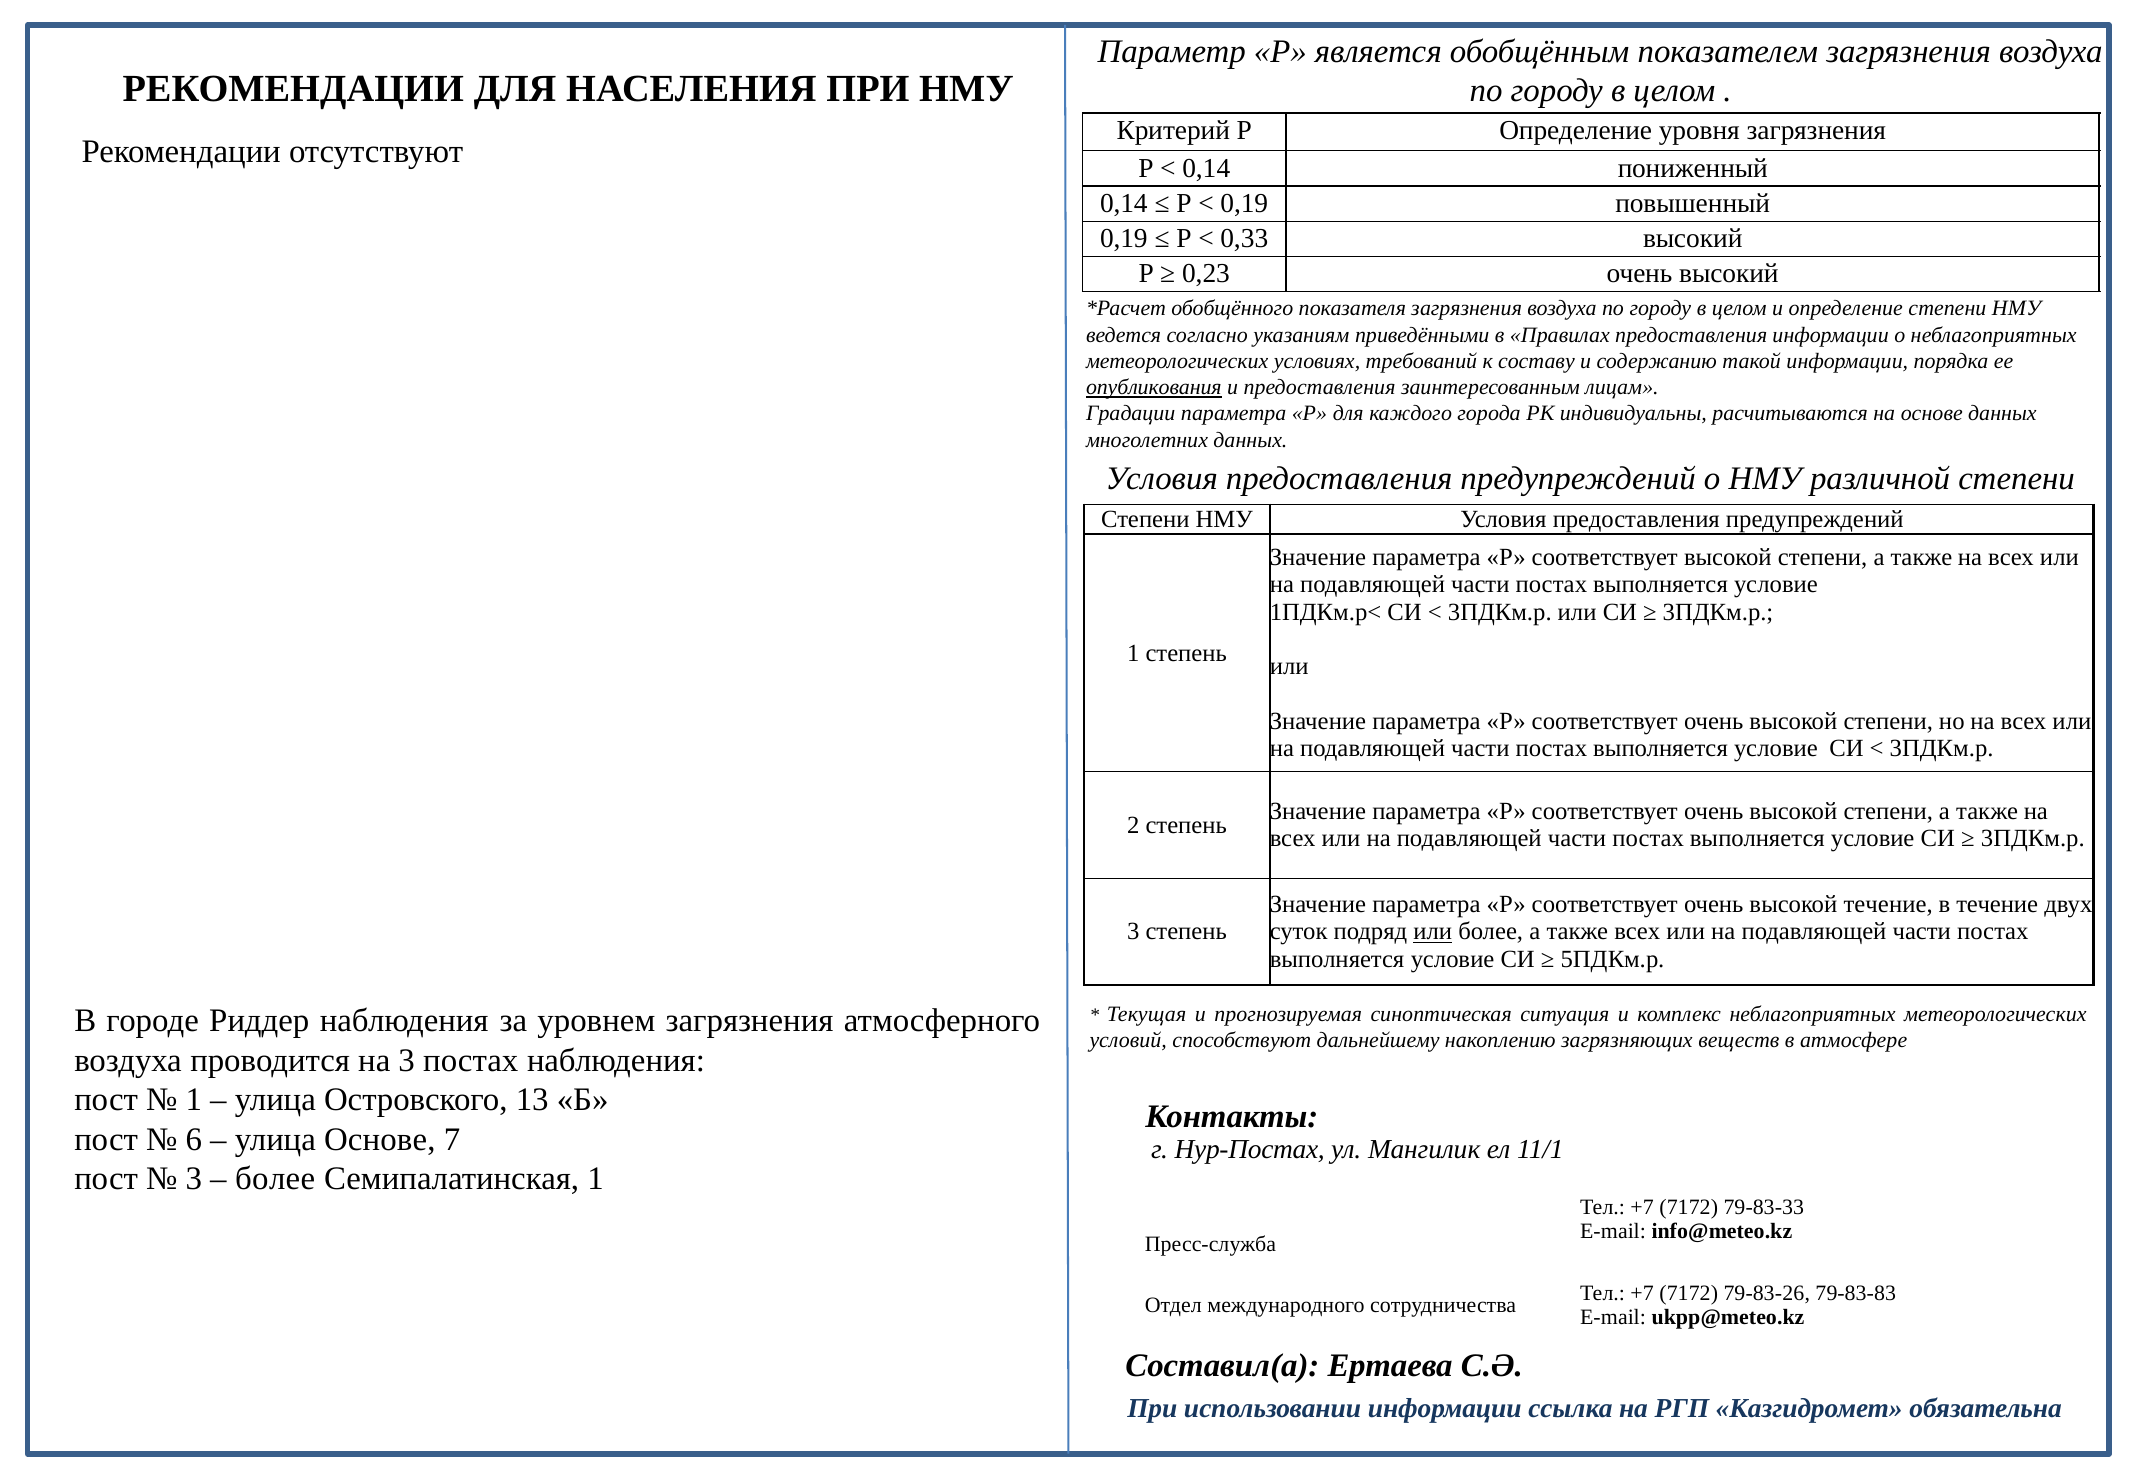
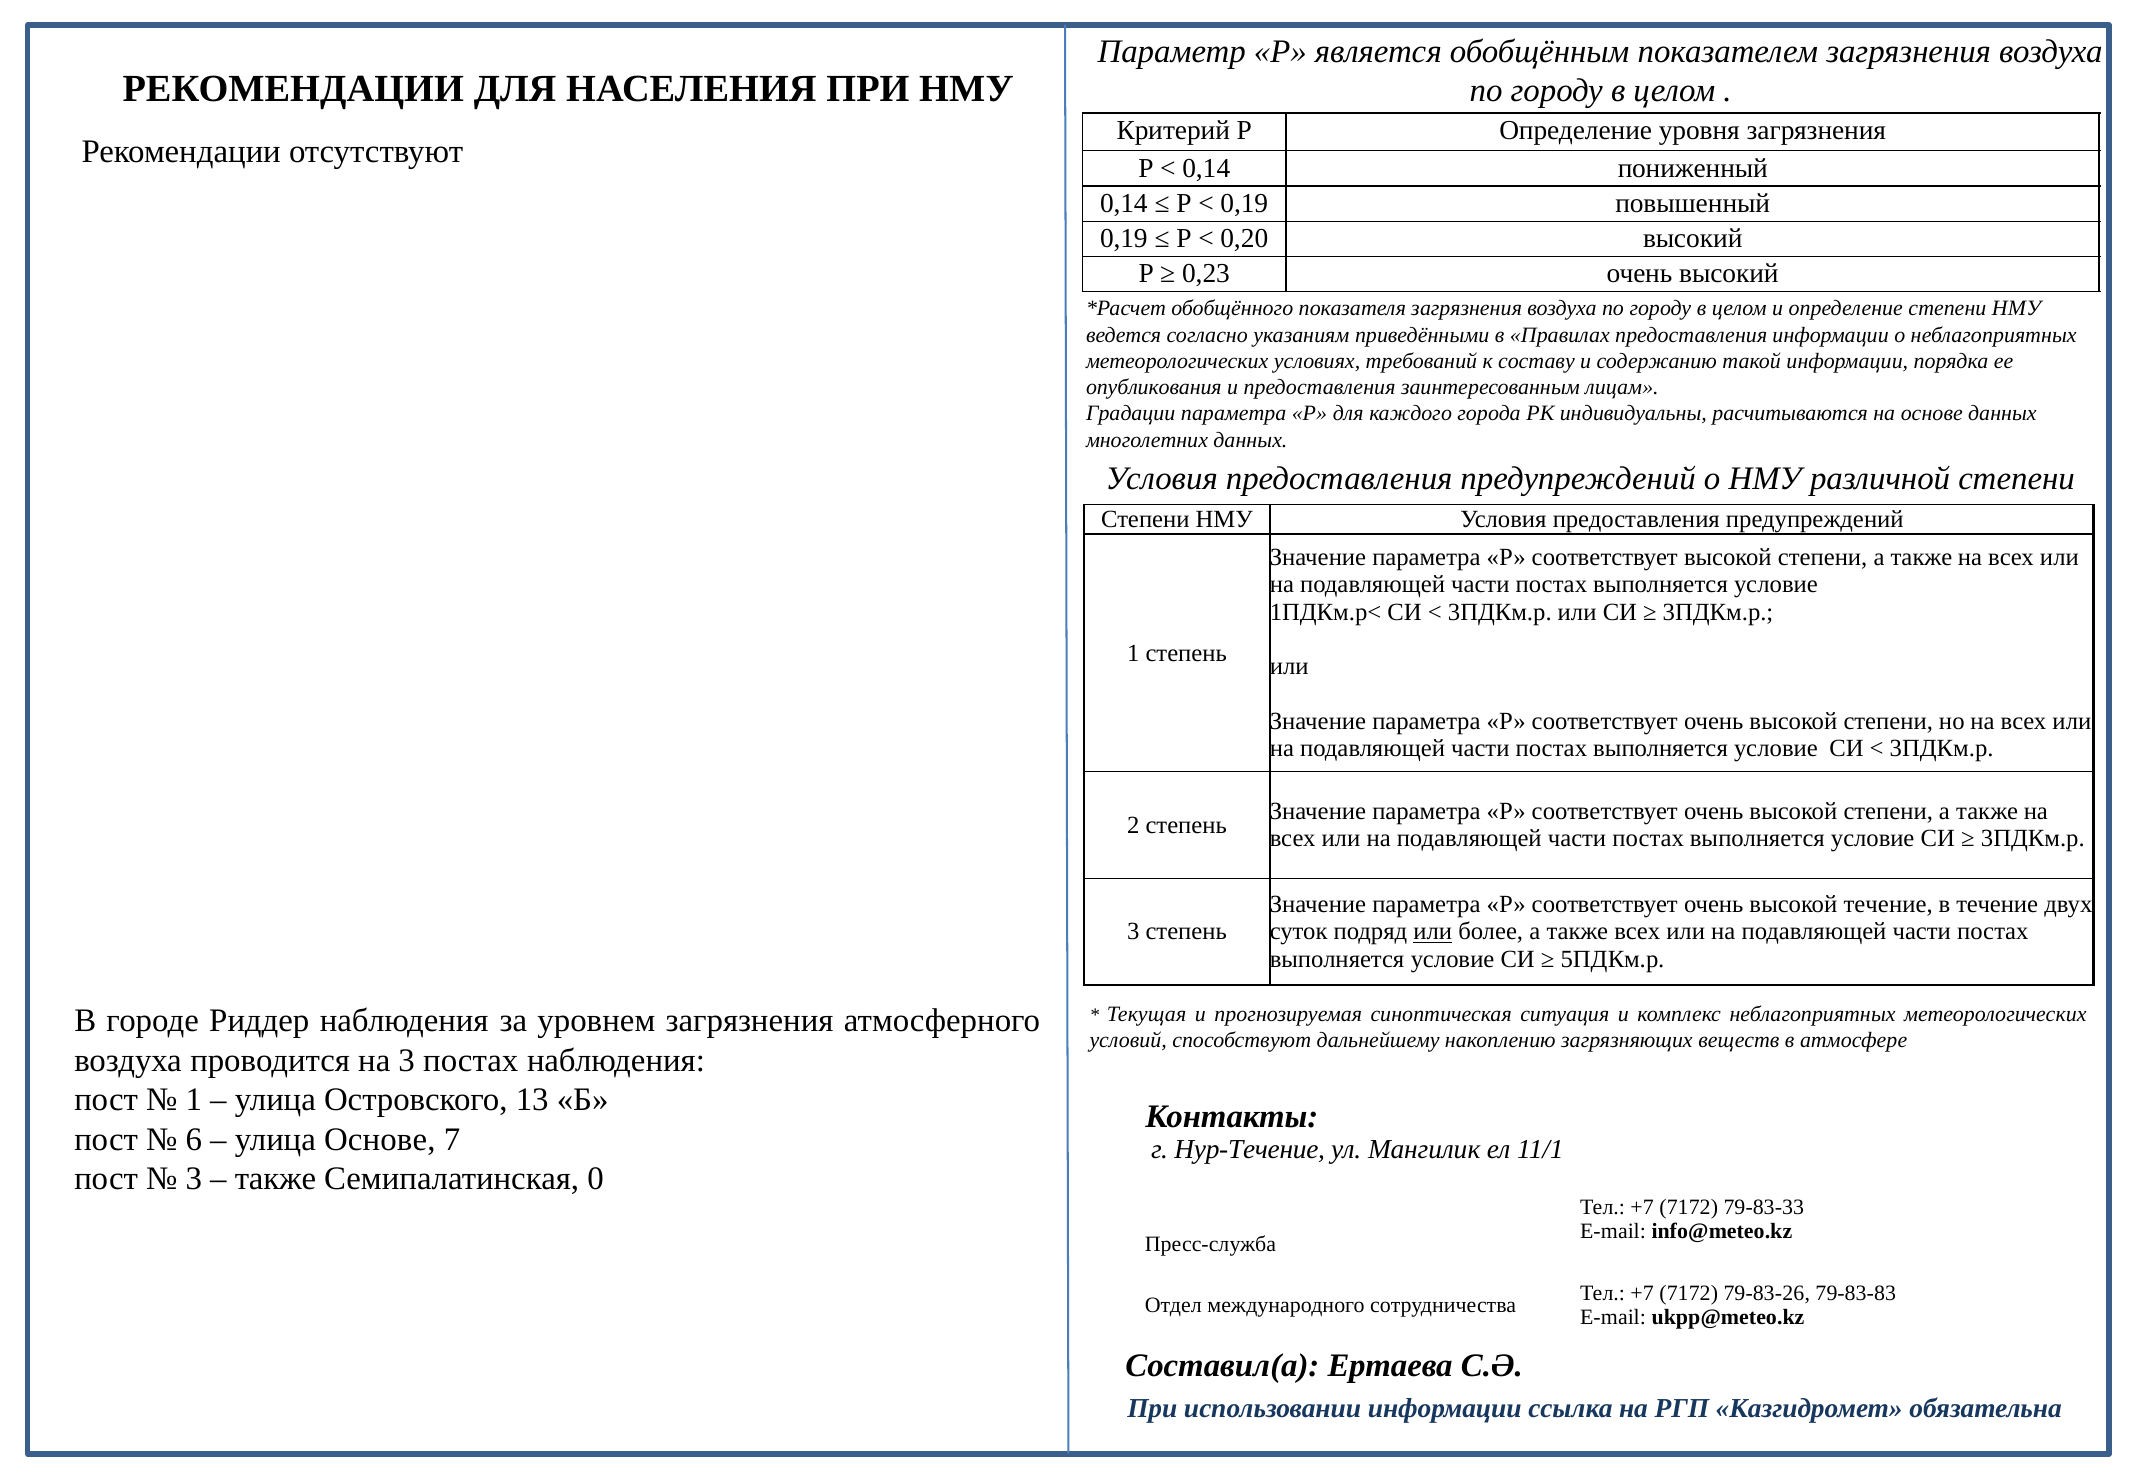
0,33: 0,33 -> 0,20
опубликования underline: present -> none
Нур-Постах: Нур-Постах -> Нур-Течение
более at (275, 1179): более -> также
Семипалатинская 1: 1 -> 0
